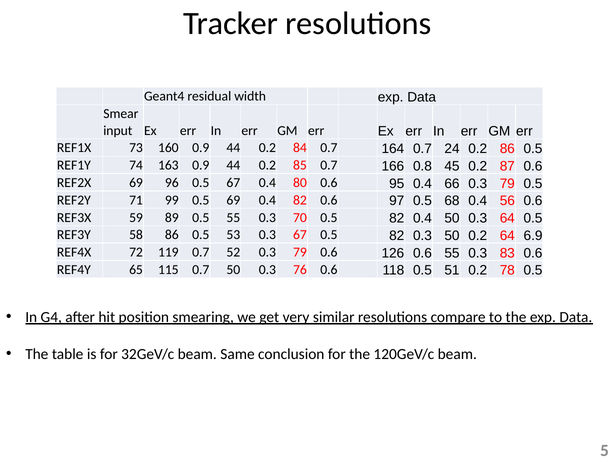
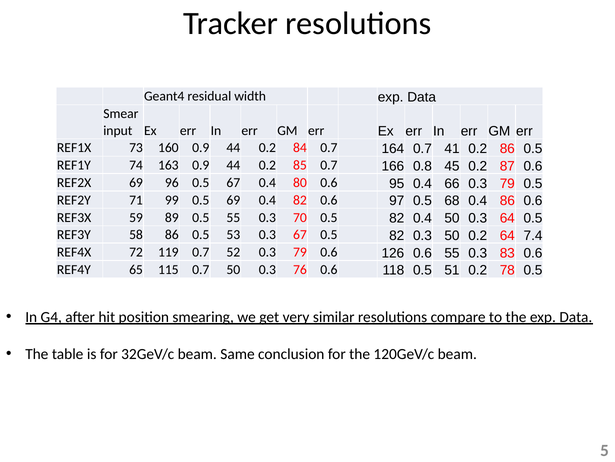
24: 24 -> 41
0.4 56: 56 -> 86
6.9: 6.9 -> 7.4
